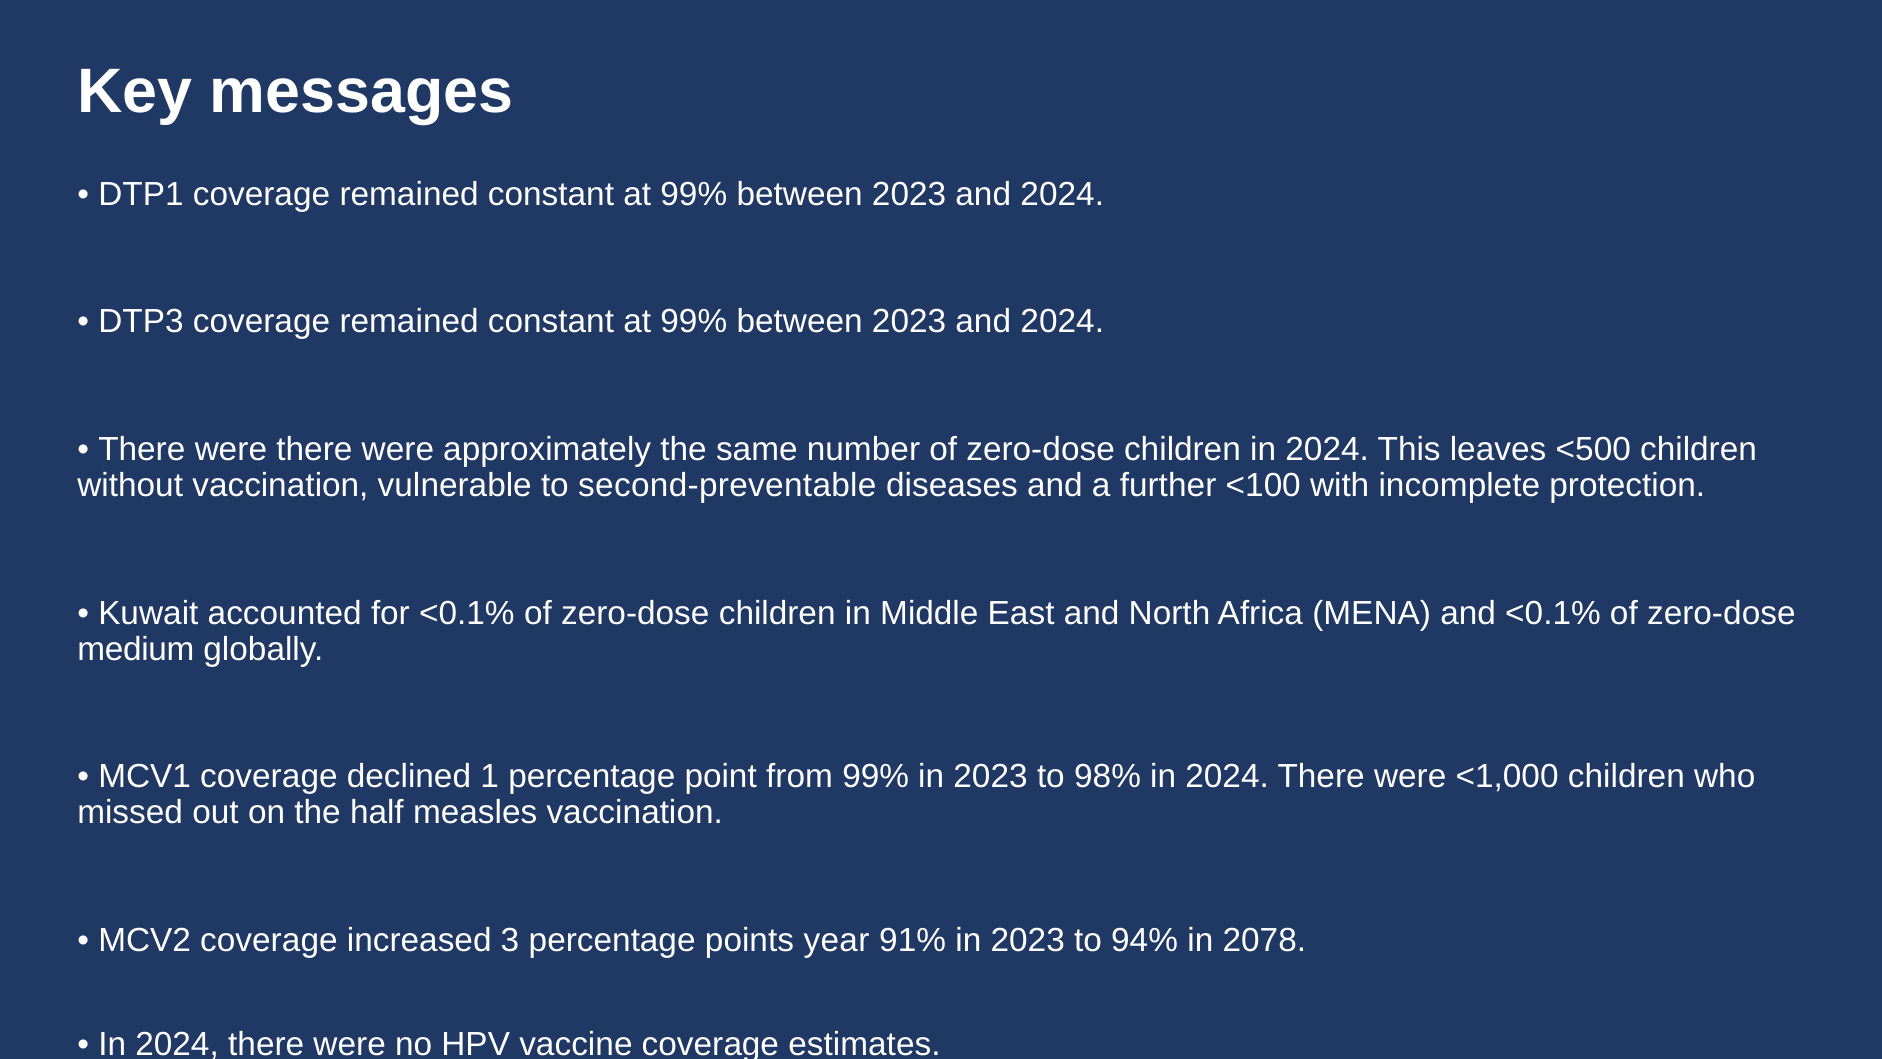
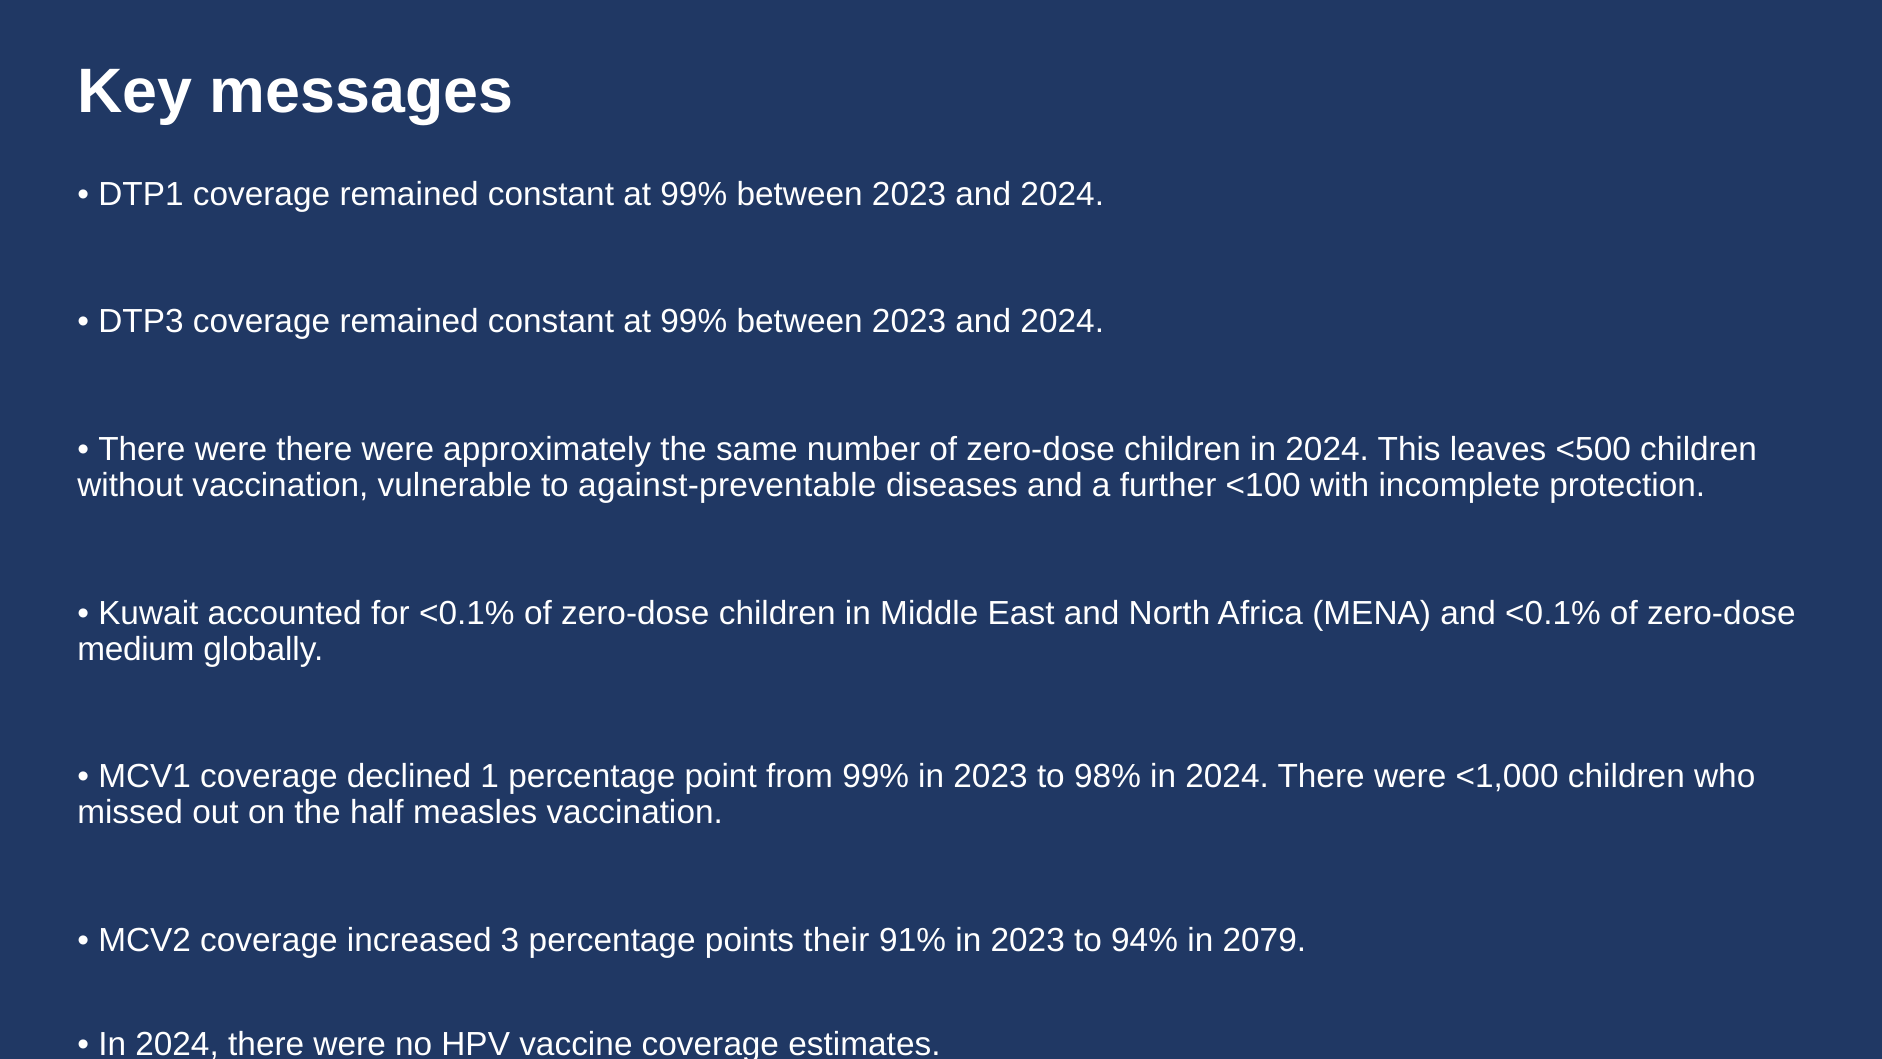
second-preventable: second-preventable -> against-preventable
year: year -> their
2078: 2078 -> 2079
